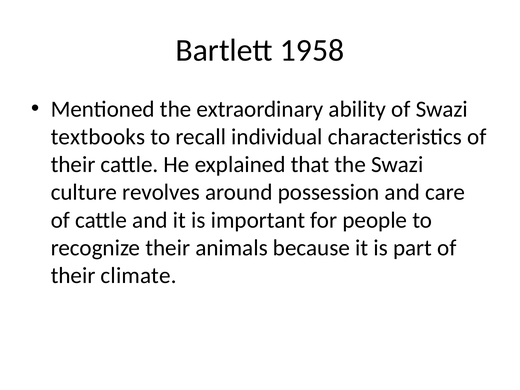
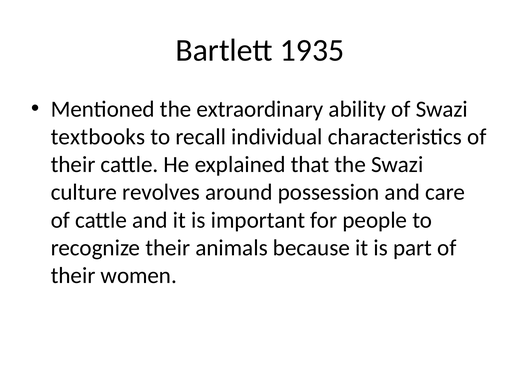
1958: 1958 -> 1935
climate: climate -> women
